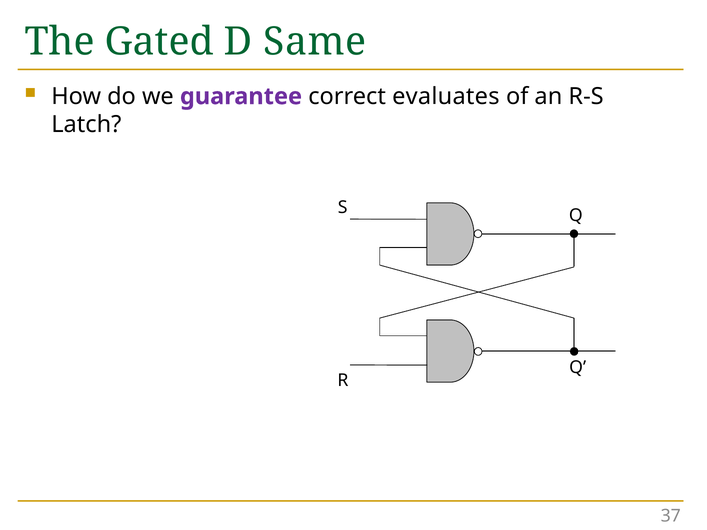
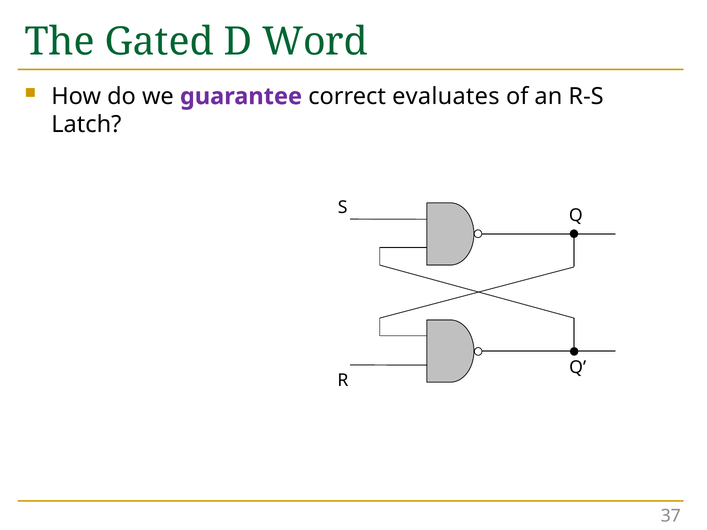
Same: Same -> Word
